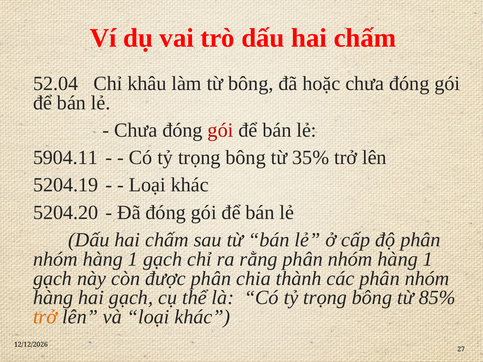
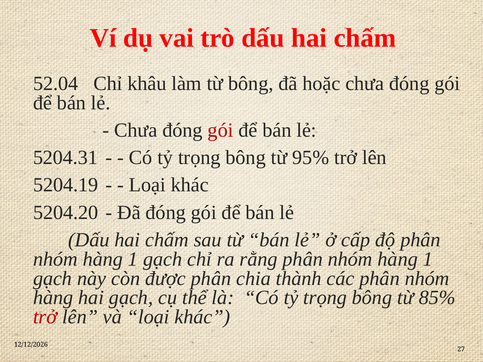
5904.11: 5904.11 -> 5204.31
35%: 35% -> 95%
trở at (45, 317) colour: orange -> red
